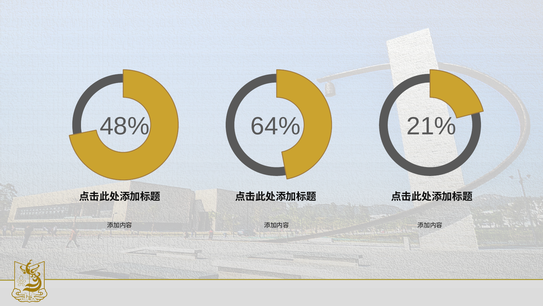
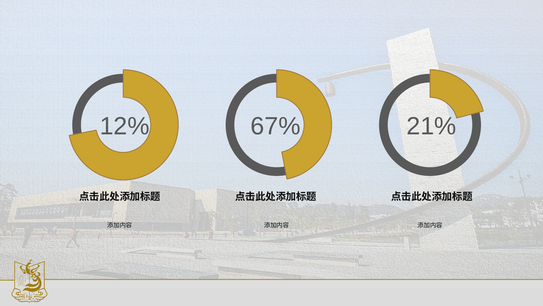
48%: 48% -> 12%
64%: 64% -> 67%
